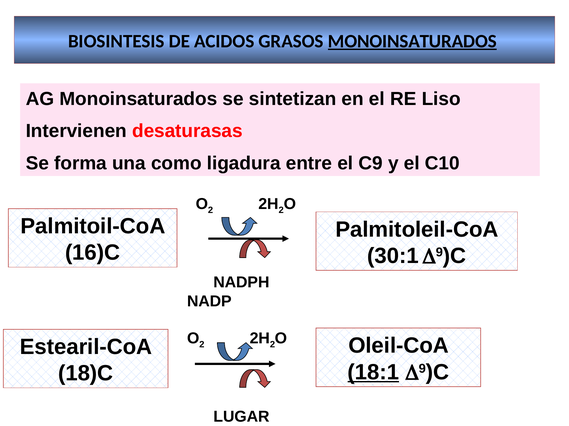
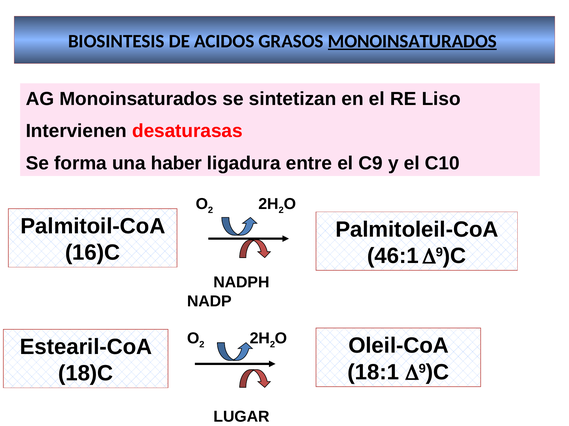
como: como -> haber
30:1: 30:1 -> 46:1
18:1 underline: present -> none
